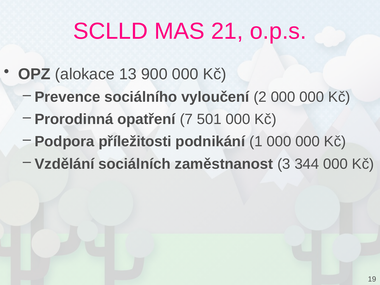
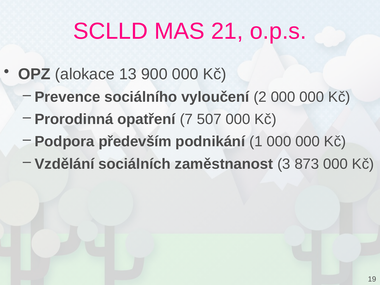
501: 501 -> 507
příležitosti: příležitosti -> především
344: 344 -> 873
